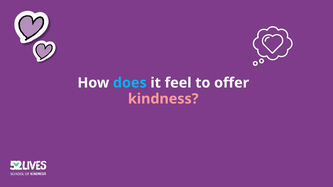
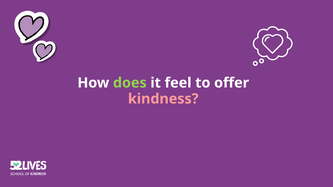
does colour: light blue -> light green
